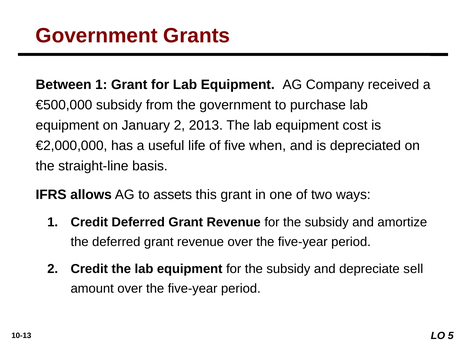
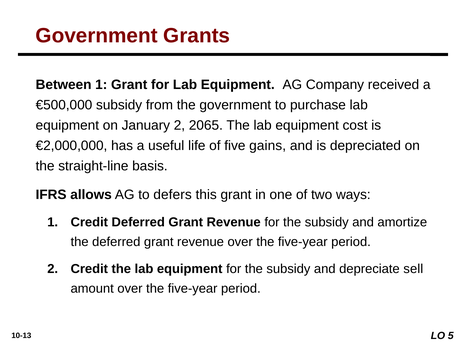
2013: 2013 -> 2065
when: when -> gains
assets: assets -> defers
